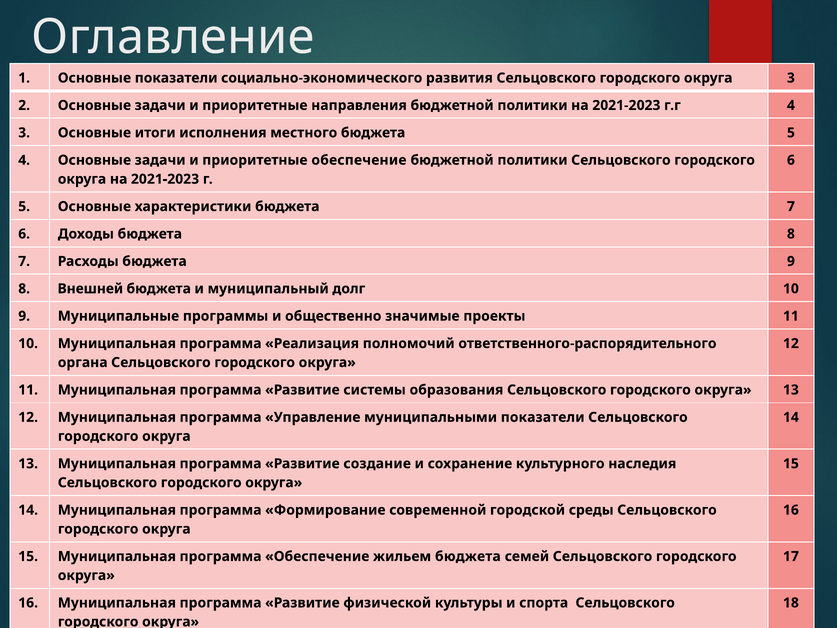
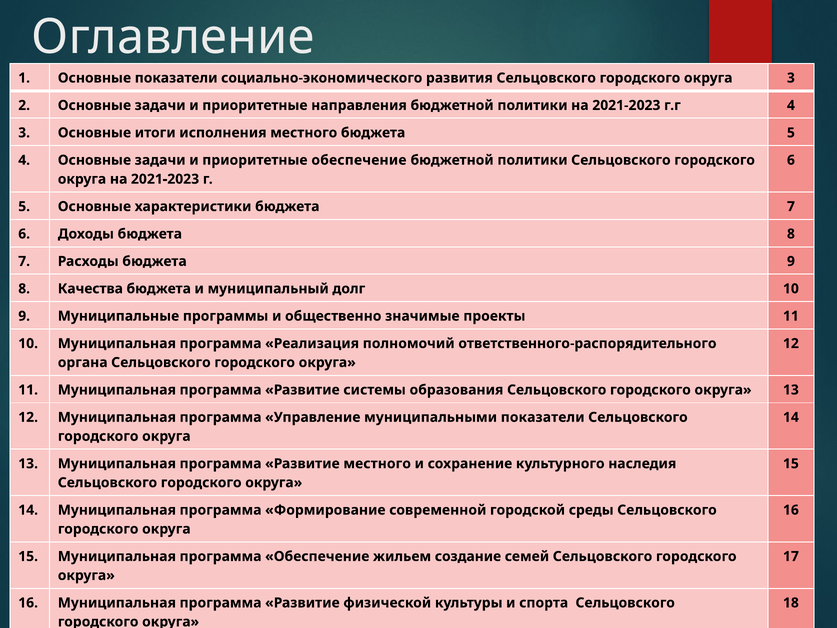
Внешней: Внешней -> Качества
Развитие создание: создание -> местного
жильем бюджета: бюджета -> создание
